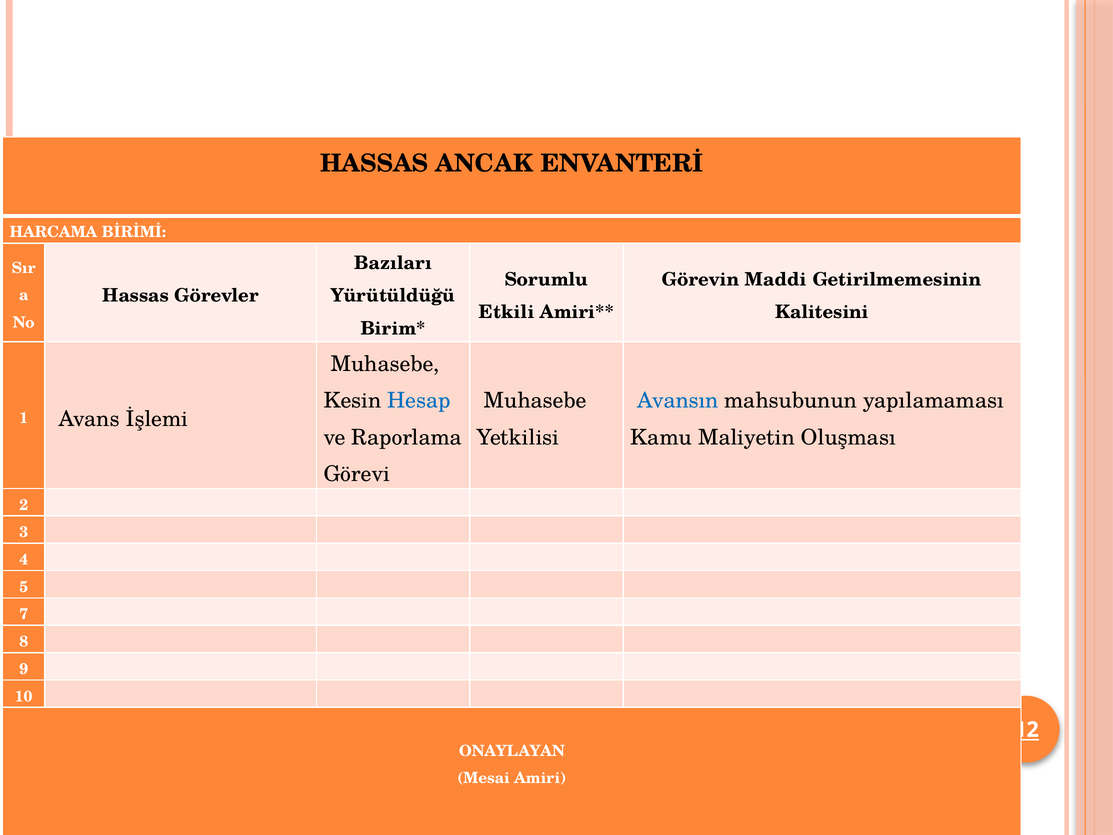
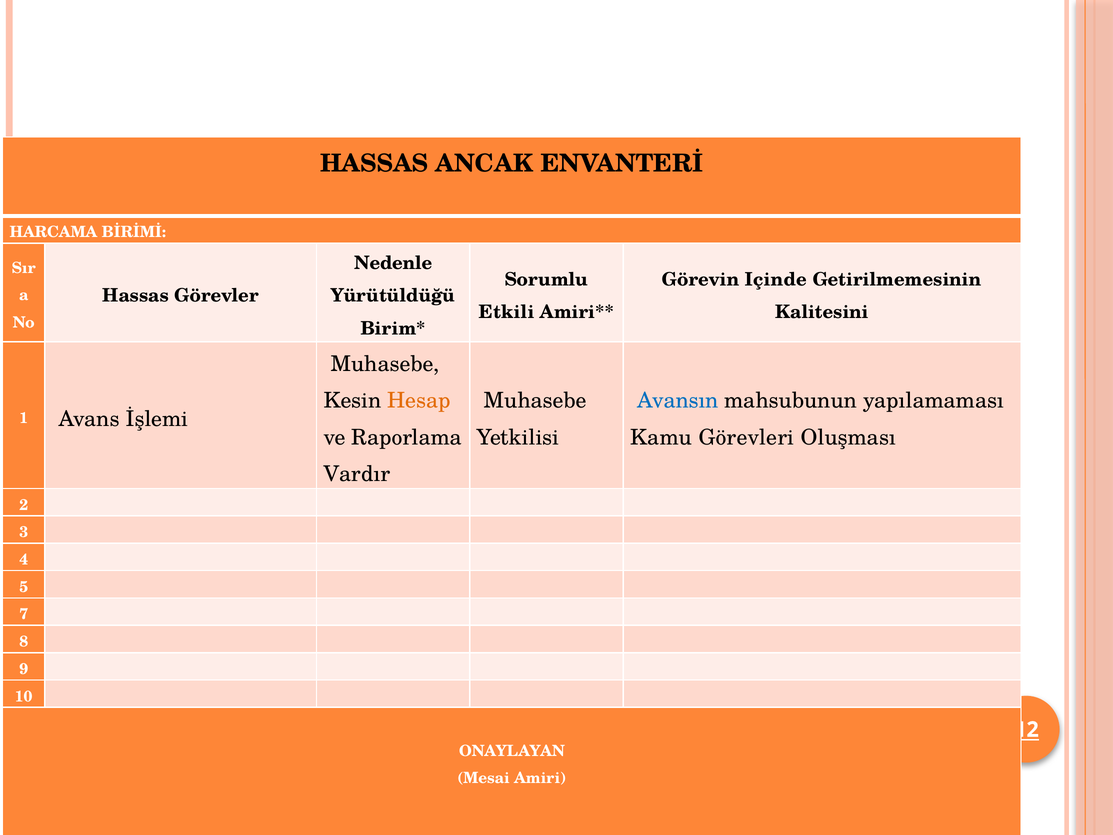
Bazıları: Bazıları -> Nedenle
Maddi: Maddi -> Içinde
Hesap colour: blue -> orange
Maliyetin: Maliyetin -> Görevleri
Görevi: Görevi -> Vardır
